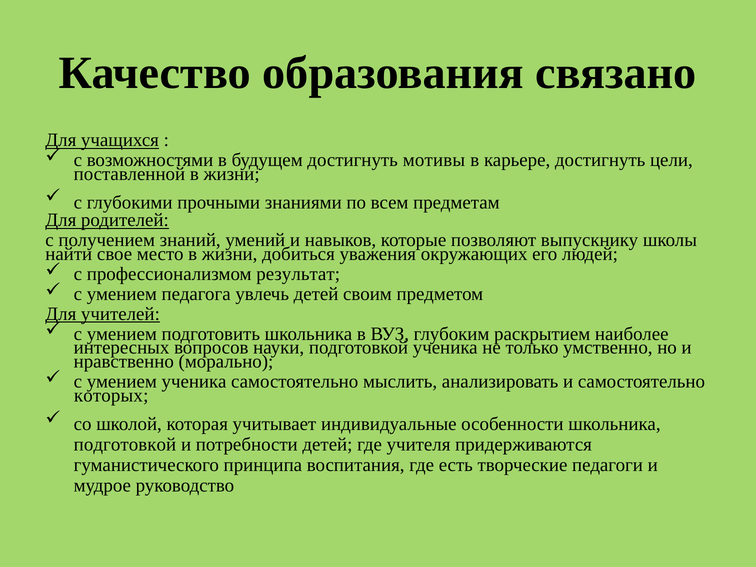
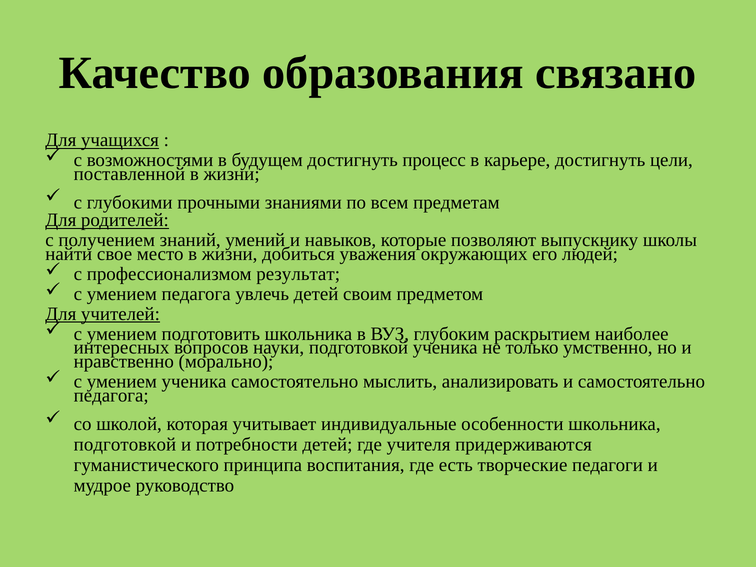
мотивы: мотивы -> процесс
которых at (111, 395): которых -> педагога
